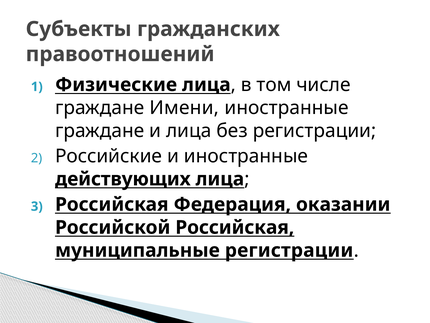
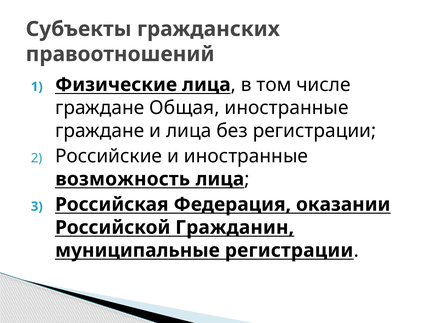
Имени: Имени -> Общая
действующих: действующих -> возможность
Российской Российская: Российская -> Гражданин
